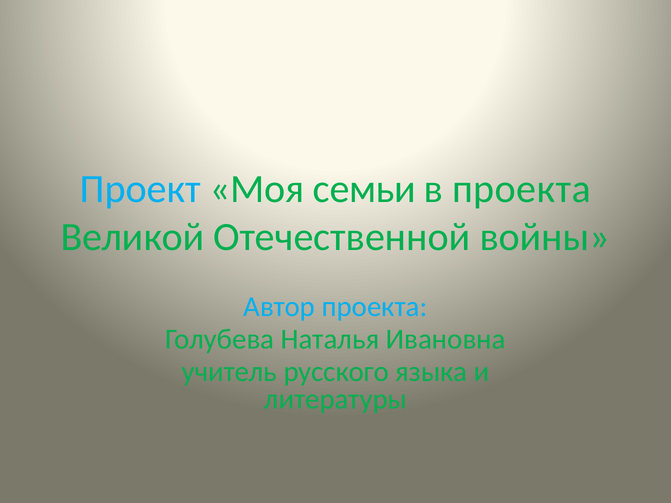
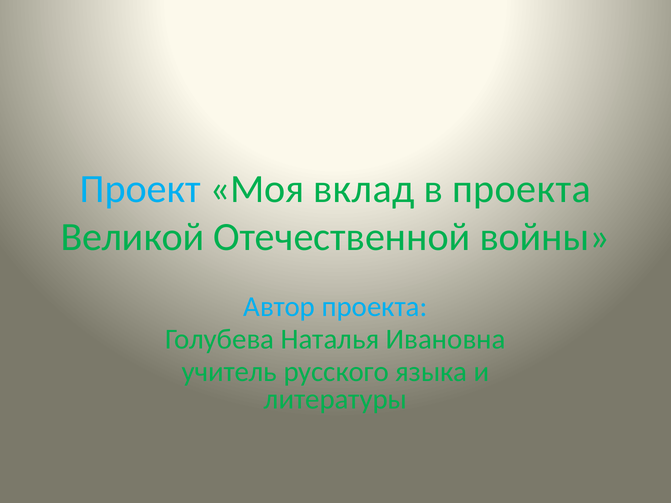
семьи: семьи -> вклад
